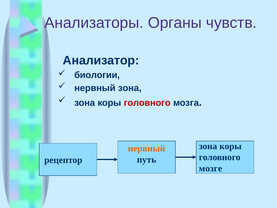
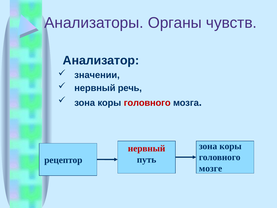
биологии: биологии -> значении
нервный зона: зона -> речь
нервный at (147, 148) colour: orange -> red
